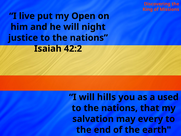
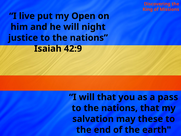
42:2: 42:2 -> 42:9
will hills: hills -> that
used: used -> pass
every: every -> these
